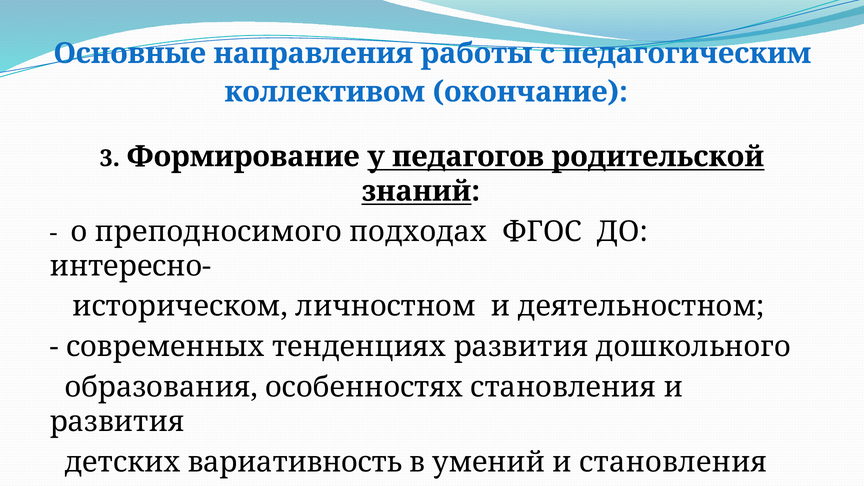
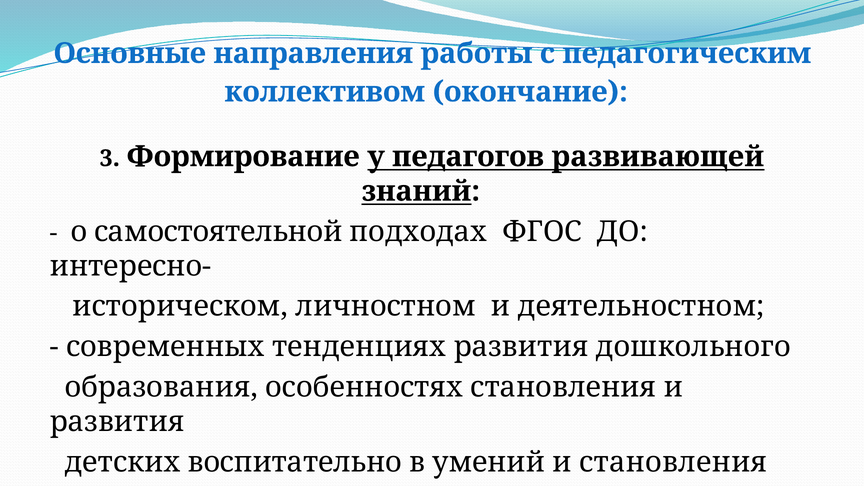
родительской: родительской -> развивающей
преподносимого: преподносимого -> самостоятельной
вариативность: вариативность -> воспитательно
